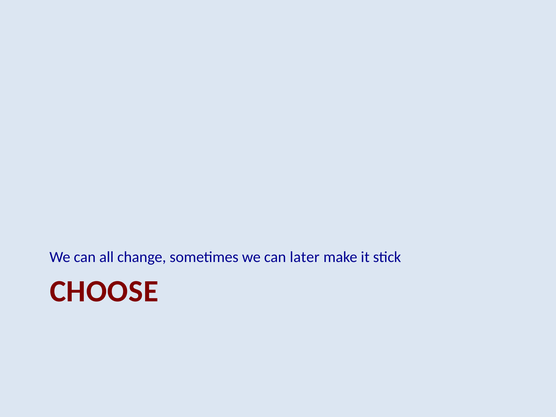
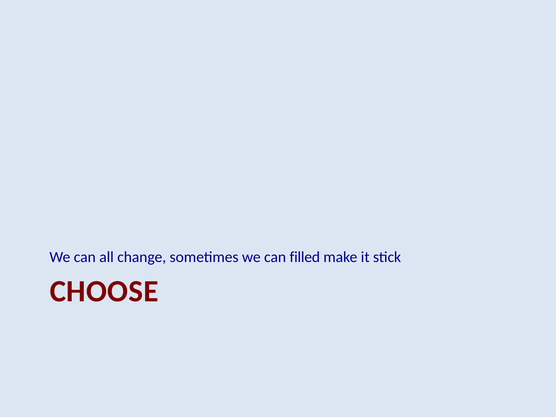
later: later -> filled
